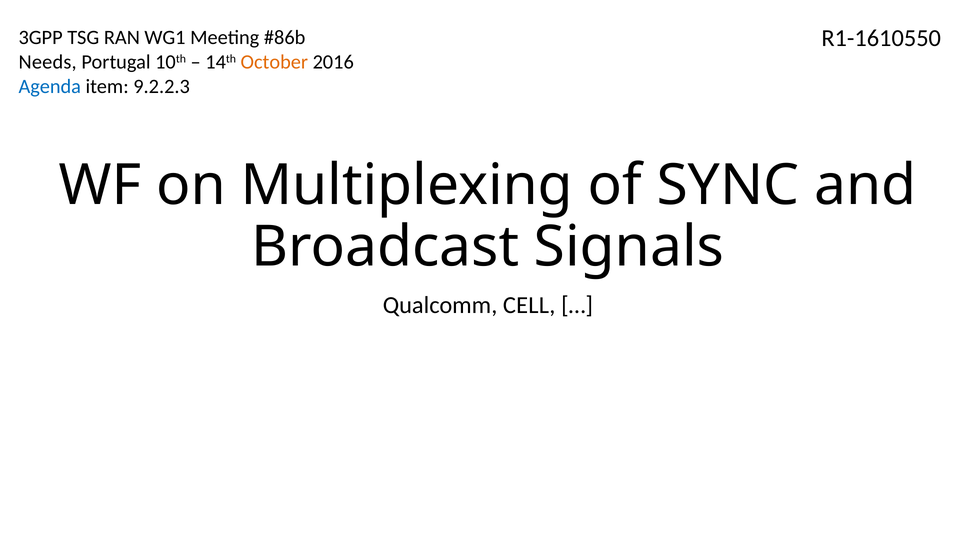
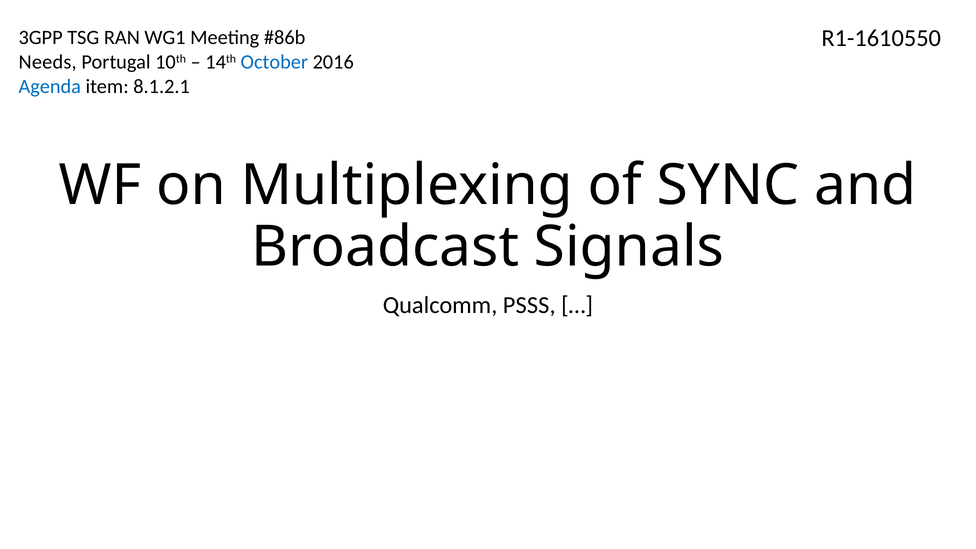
October colour: orange -> blue
9.2.2.3: 9.2.2.3 -> 8.1.2.1
CELL: CELL -> PSSS
